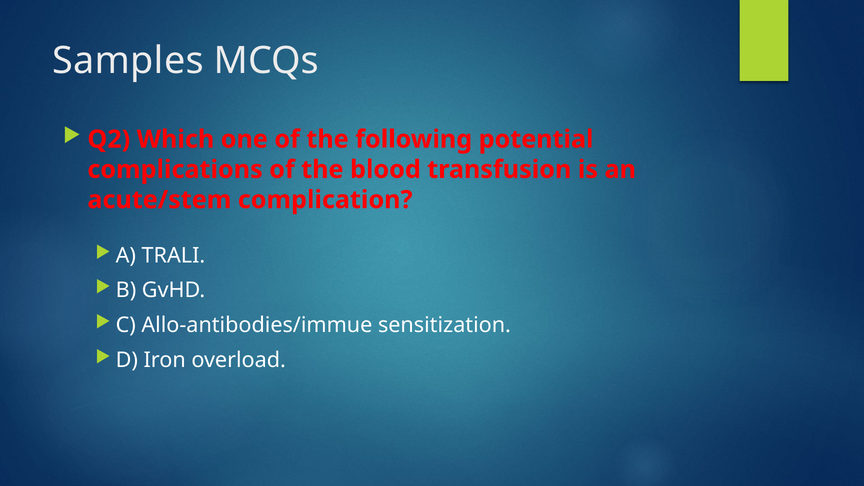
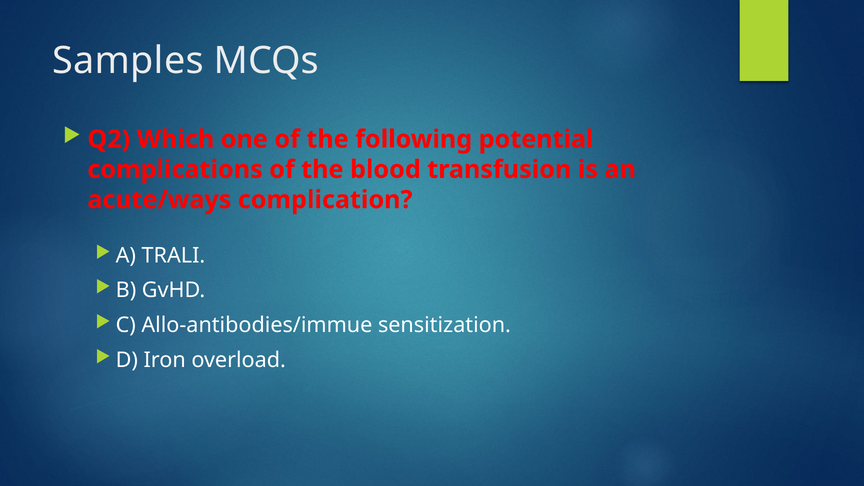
acute/stem: acute/stem -> acute/ways
